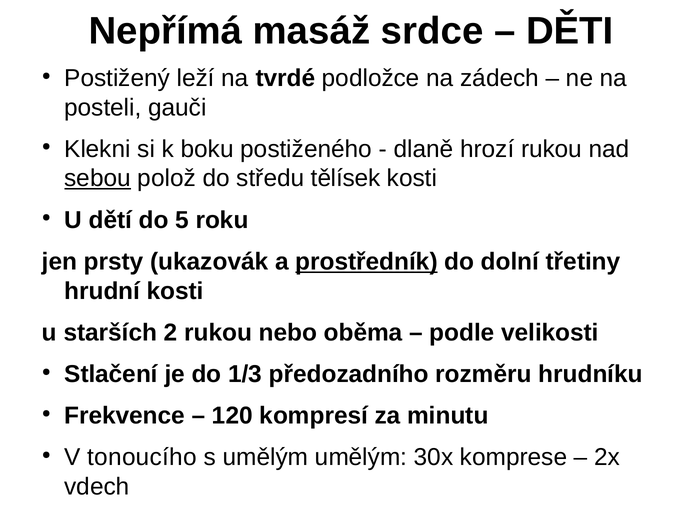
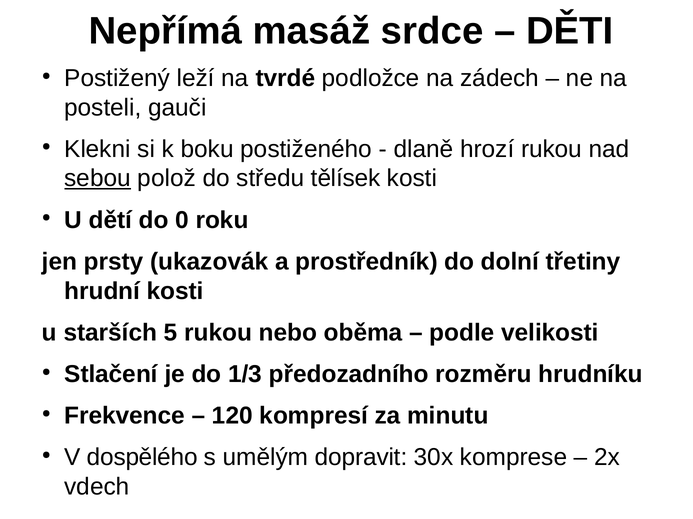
5: 5 -> 0
prostředník underline: present -> none
2: 2 -> 5
tonoucího: tonoucího -> dospělého
umělým umělým: umělým -> dopravit
